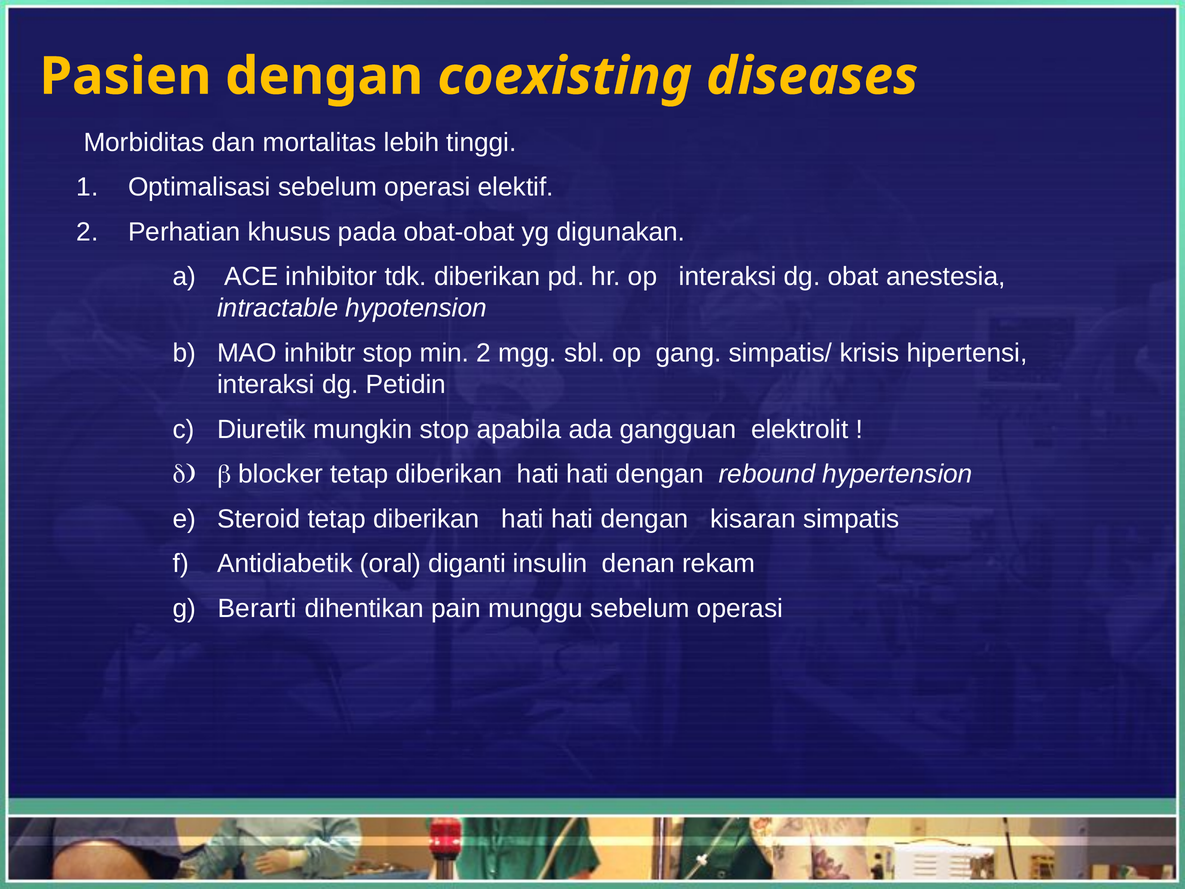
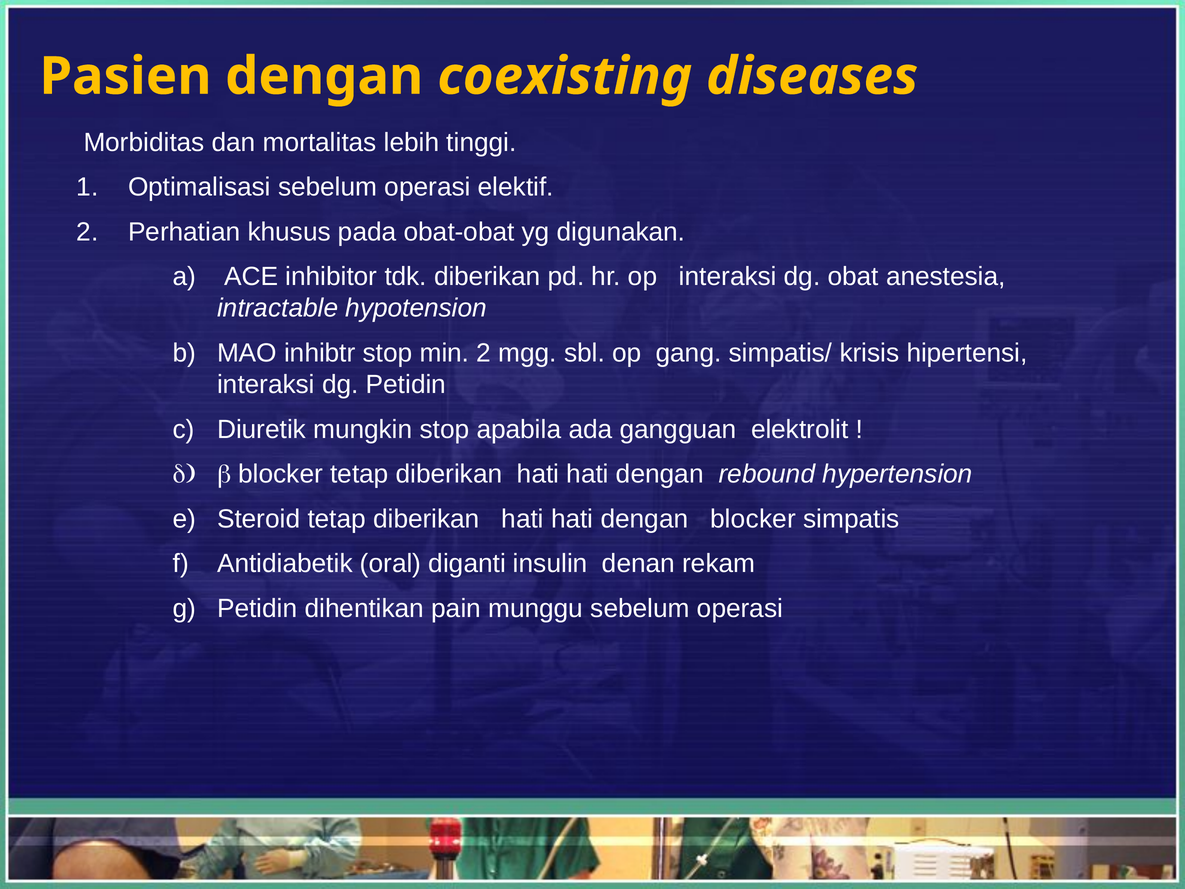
dengan kisaran: kisaran -> blocker
Berarti at (257, 608): Berarti -> Petidin
